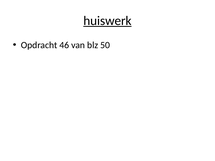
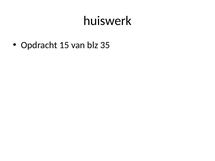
huiswerk underline: present -> none
46: 46 -> 15
50: 50 -> 35
